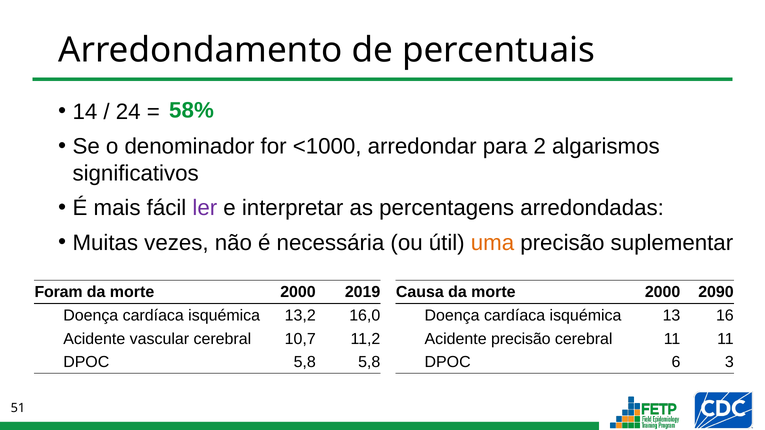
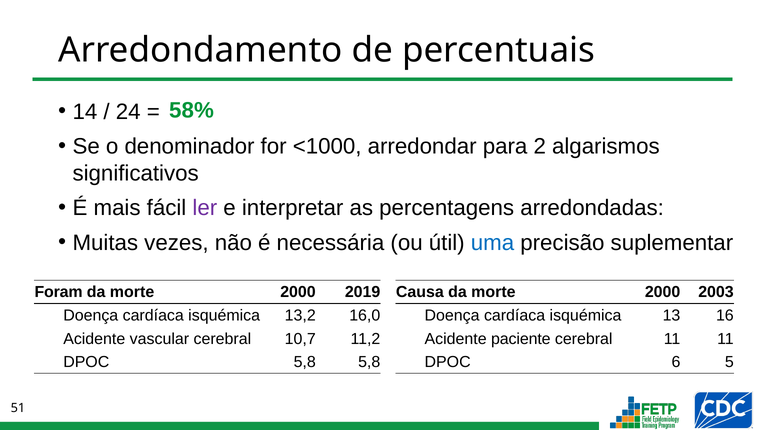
uma colour: orange -> blue
2090: 2090 -> 2003
Acidente precisão: precisão -> paciente
3: 3 -> 5
